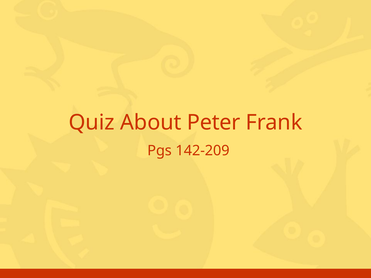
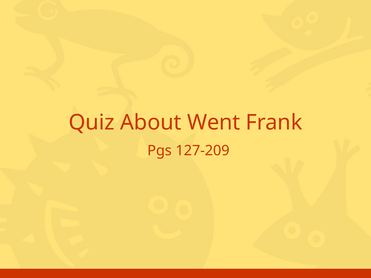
Peter: Peter -> Went
142-209: 142-209 -> 127-209
